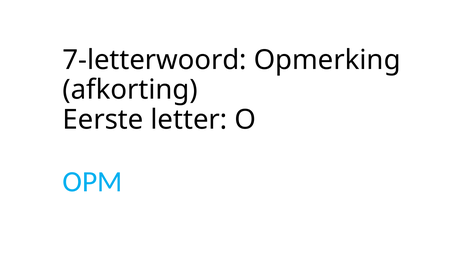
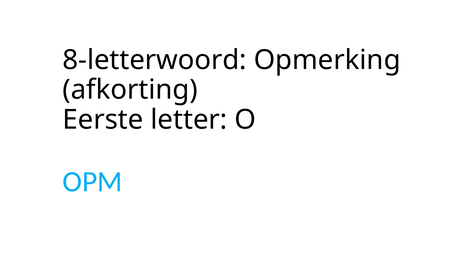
7-letterwoord: 7-letterwoord -> 8-letterwoord
